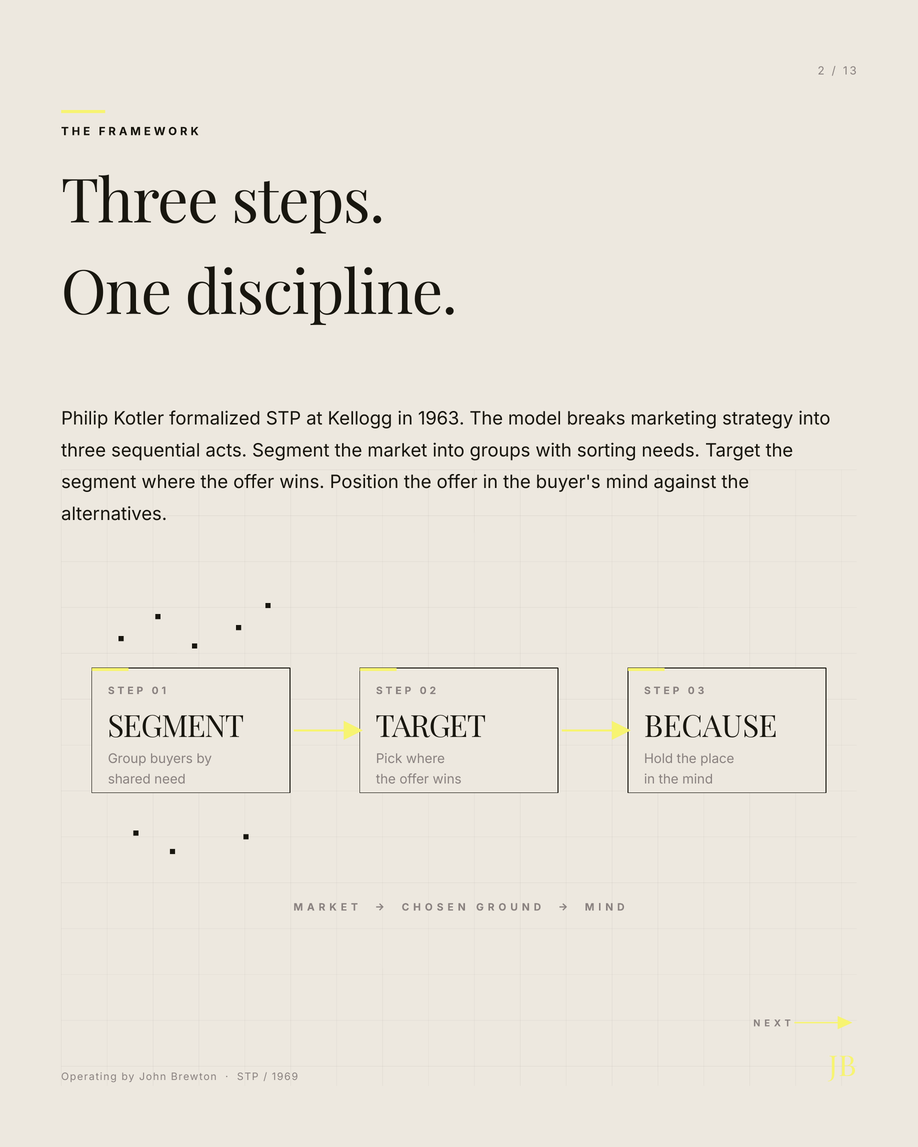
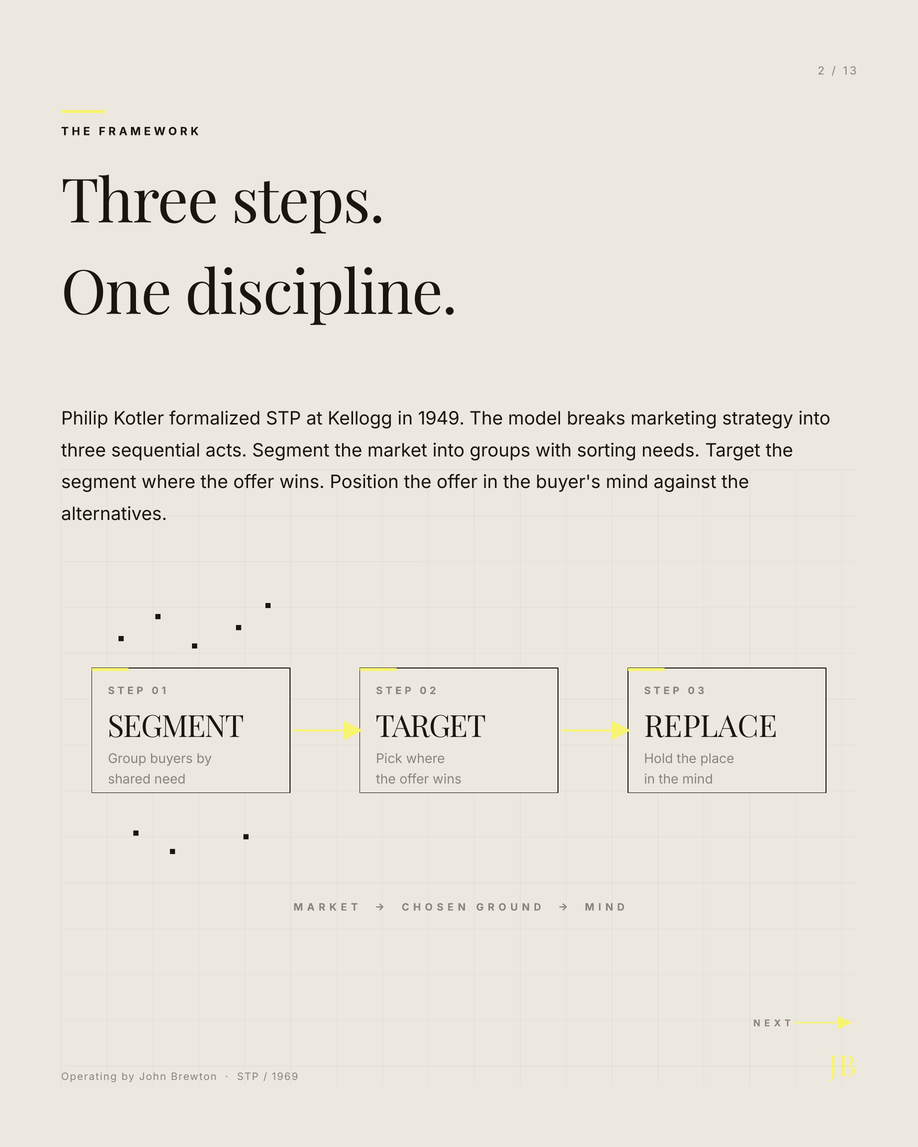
1963: 1963 -> 1949
BECAUSE: BECAUSE -> REPLACE
